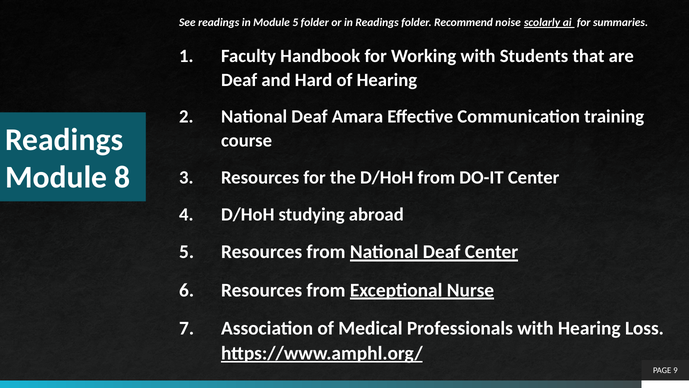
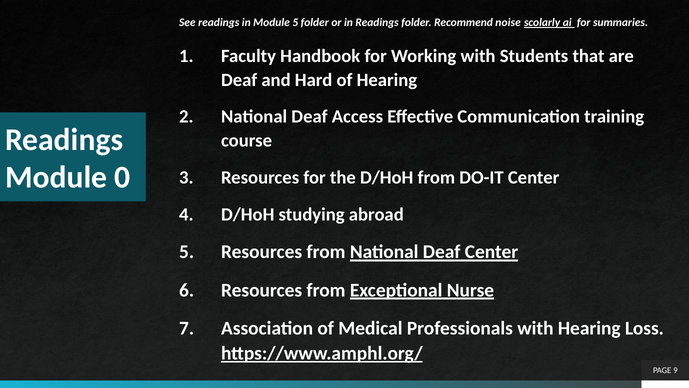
Amara: Amara -> Access
8: 8 -> 0
